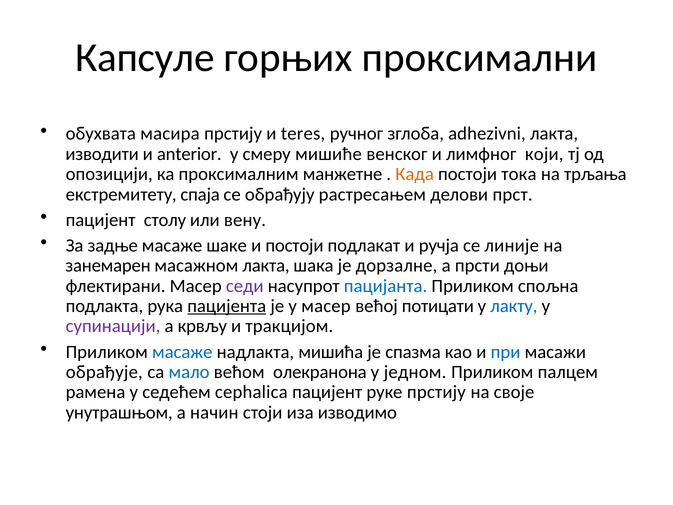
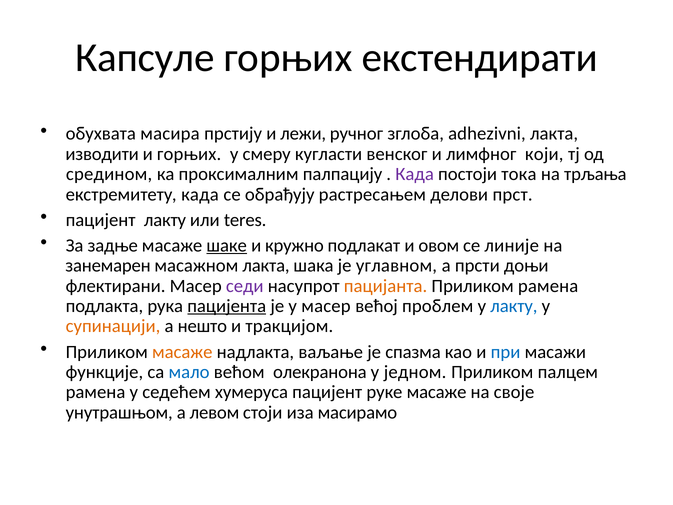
проксимални: проксимални -> екстендирати
teres: teres -> лежи
и anterior: anterior -> горњих
мишиће: мишиће -> кугласти
опозицији: опозицији -> средином
манжетне: манжетне -> палпацију
Када at (415, 174) colour: orange -> purple
екстремитету спаја: спаја -> када
пацијент столу: столу -> лакту
вену: вену -> teres
шаке underline: none -> present
и постоји: постоји -> кружно
ручја: ручја -> овом
дорзалне: дорзалне -> углавном
пацијанта colour: blue -> orange
Приликом спољна: спољна -> рамена
потицати: потицати -> проблем
супинацији colour: purple -> orange
крвљу: крвљу -> нешто
масаже at (182, 352) colour: blue -> orange
мишића: мишића -> ваљање
обрађује: обрађује -> функције
cephalica: cephalica -> хумеруса
руке прстију: прстију -> масаже
начин: начин -> левом
изводимо: изводимо -> масирамо
